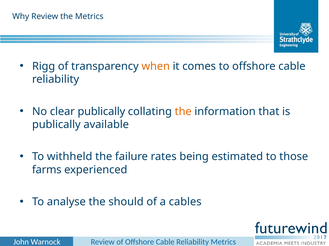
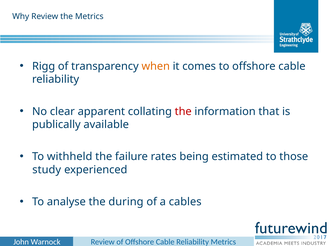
clear publically: publically -> apparent
the at (183, 112) colour: orange -> red
farms: farms -> study
should: should -> during
